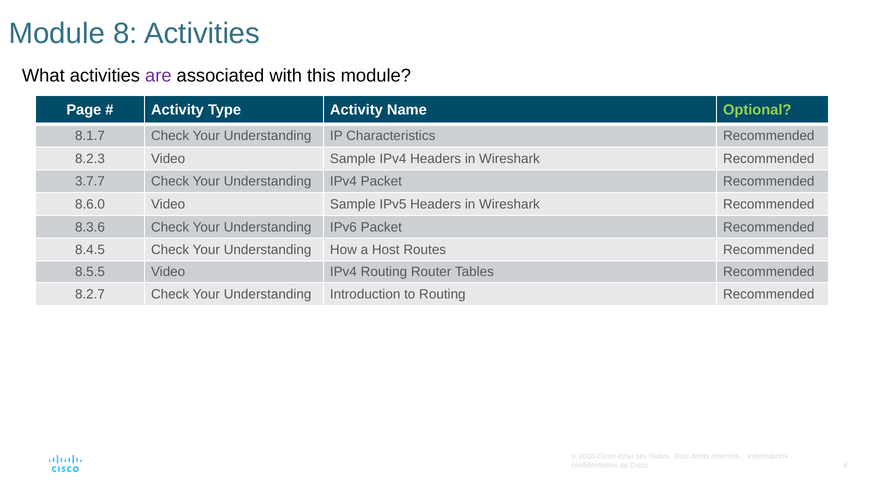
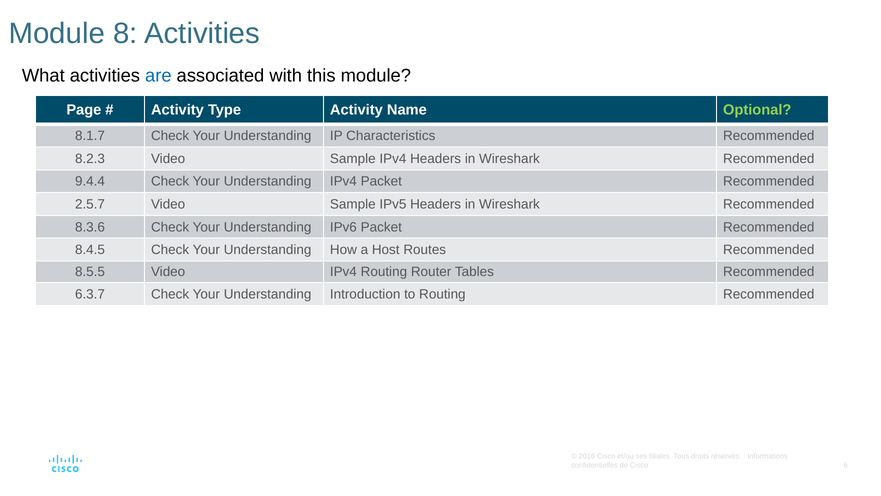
are colour: purple -> blue
3.7.7: 3.7.7 -> 9.4.4
8.6.0: 8.6.0 -> 2.5.7
8.2.7: 8.2.7 -> 6.3.7
